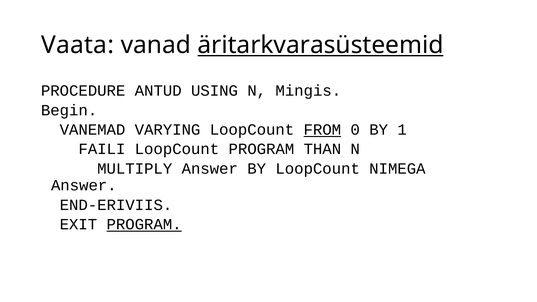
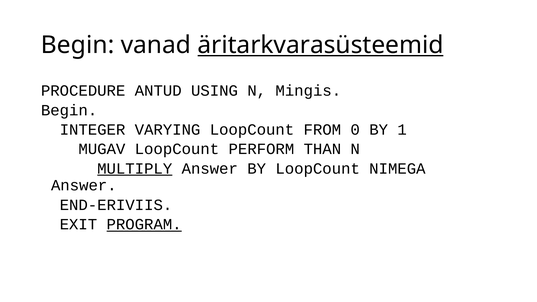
Vaata at (77, 45): Vaata -> Begin
VANEMAD: VANEMAD -> INTEGER
FROM underline: present -> none
FAILI: FAILI -> MUGAV
LoopCount PROGRAM: PROGRAM -> PERFORM
MULTIPLY underline: none -> present
